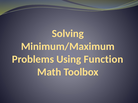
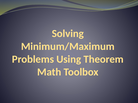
Function: Function -> Theorem
